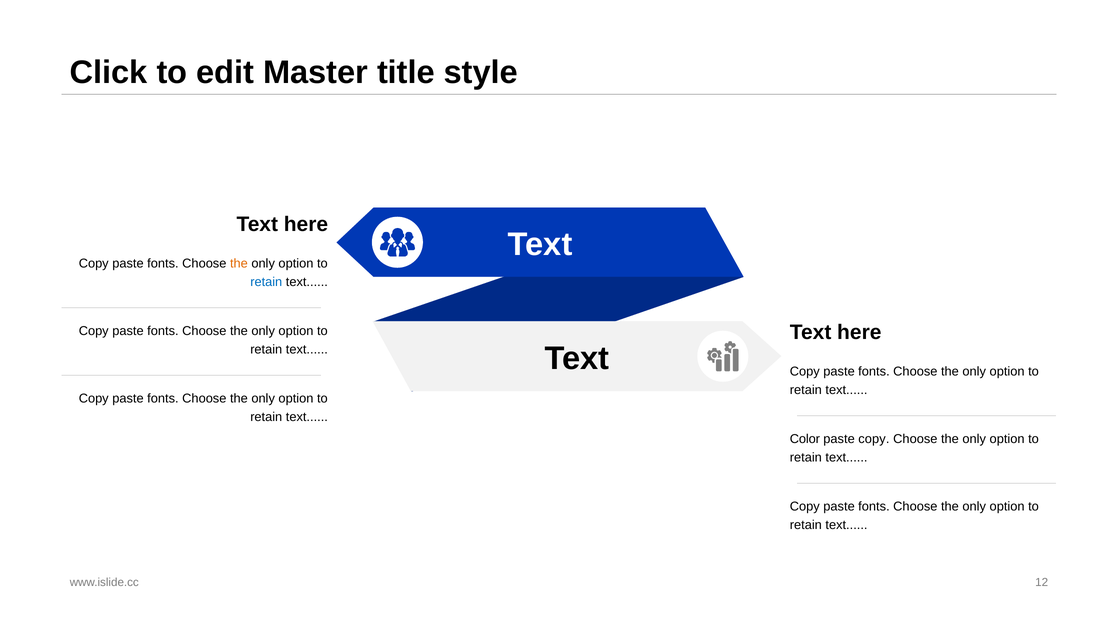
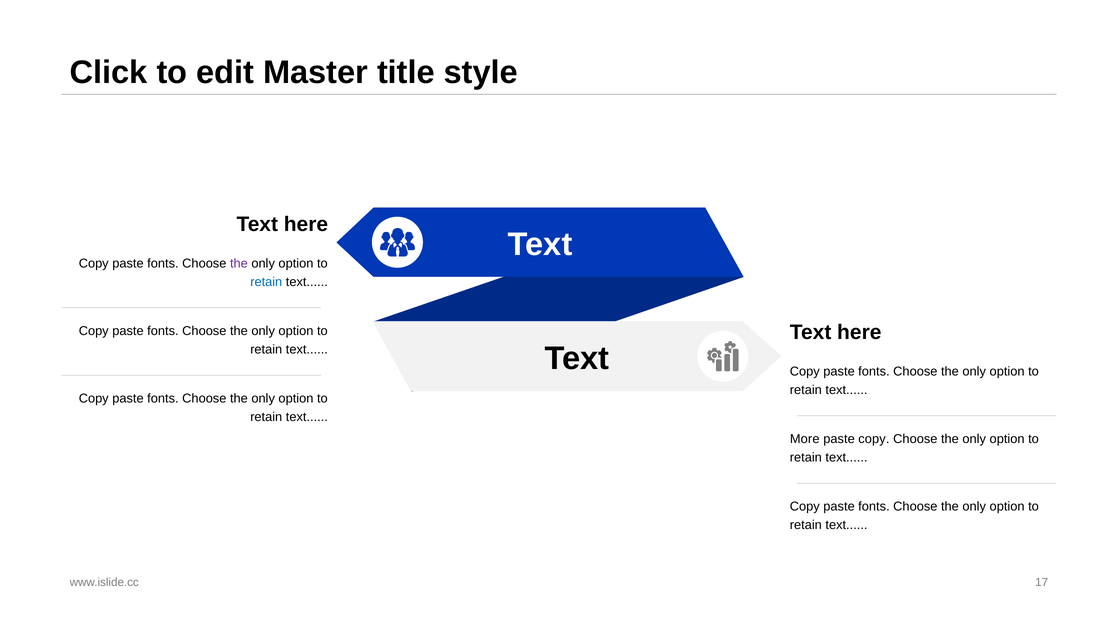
the at (239, 263) colour: orange -> purple
Color: Color -> More
12: 12 -> 17
